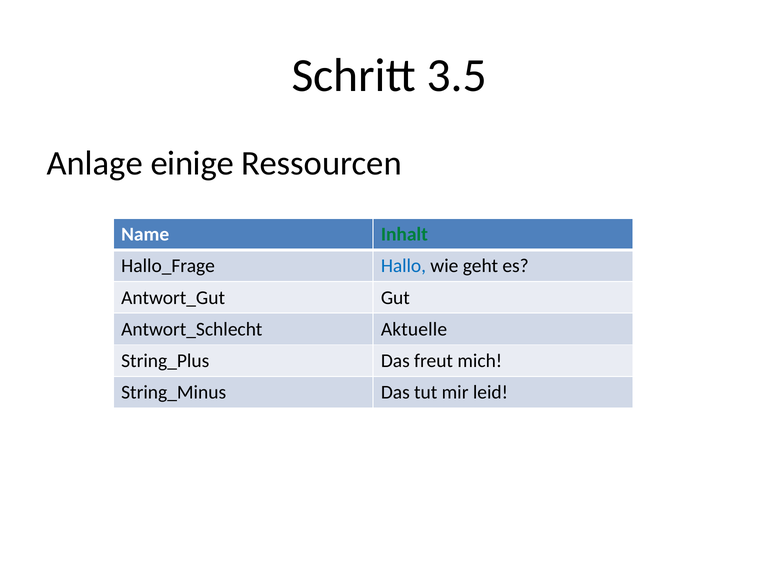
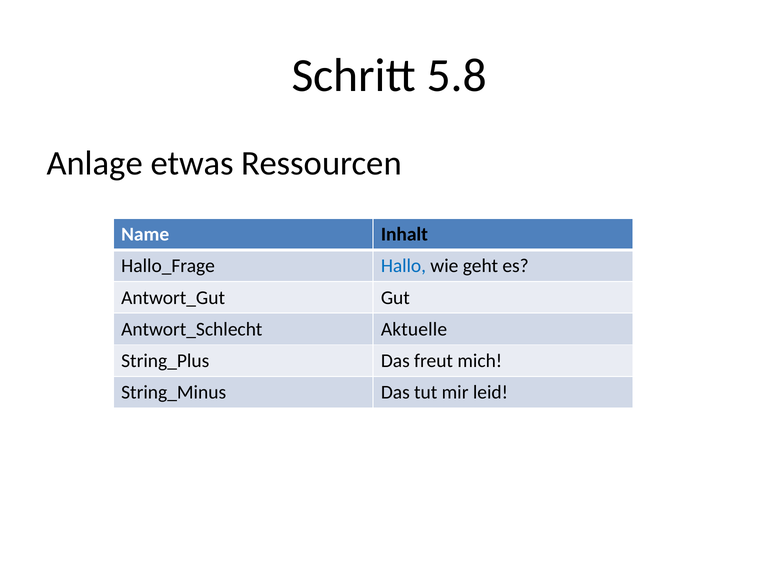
3.5: 3.5 -> 5.8
einige: einige -> etwas
Inhalt colour: green -> black
